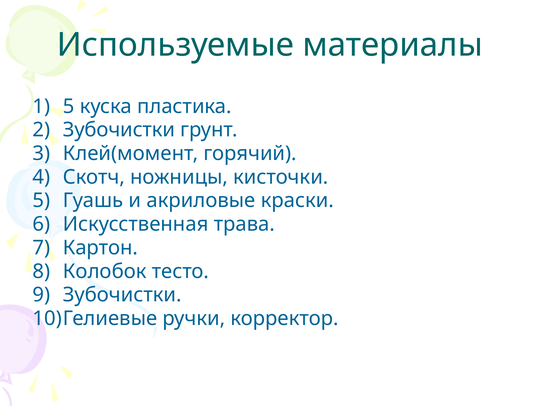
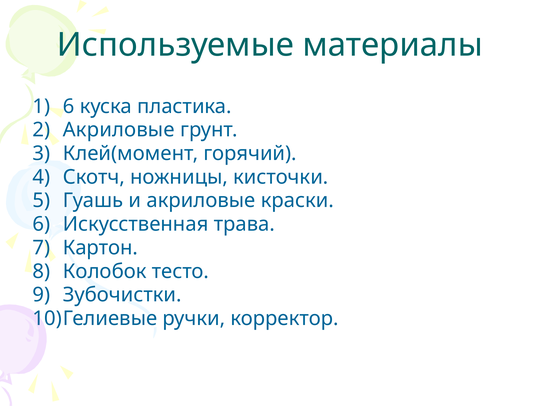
5 at (69, 106): 5 -> 6
2 Зубочистки: Зубочистки -> Акриловые
